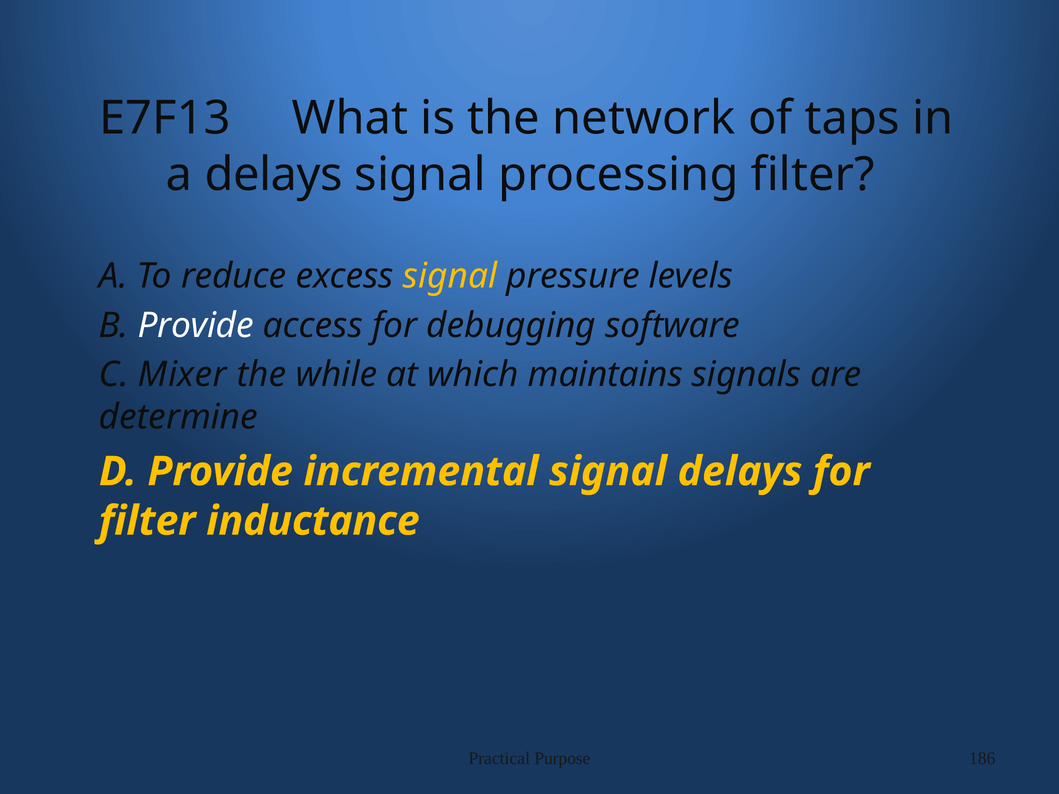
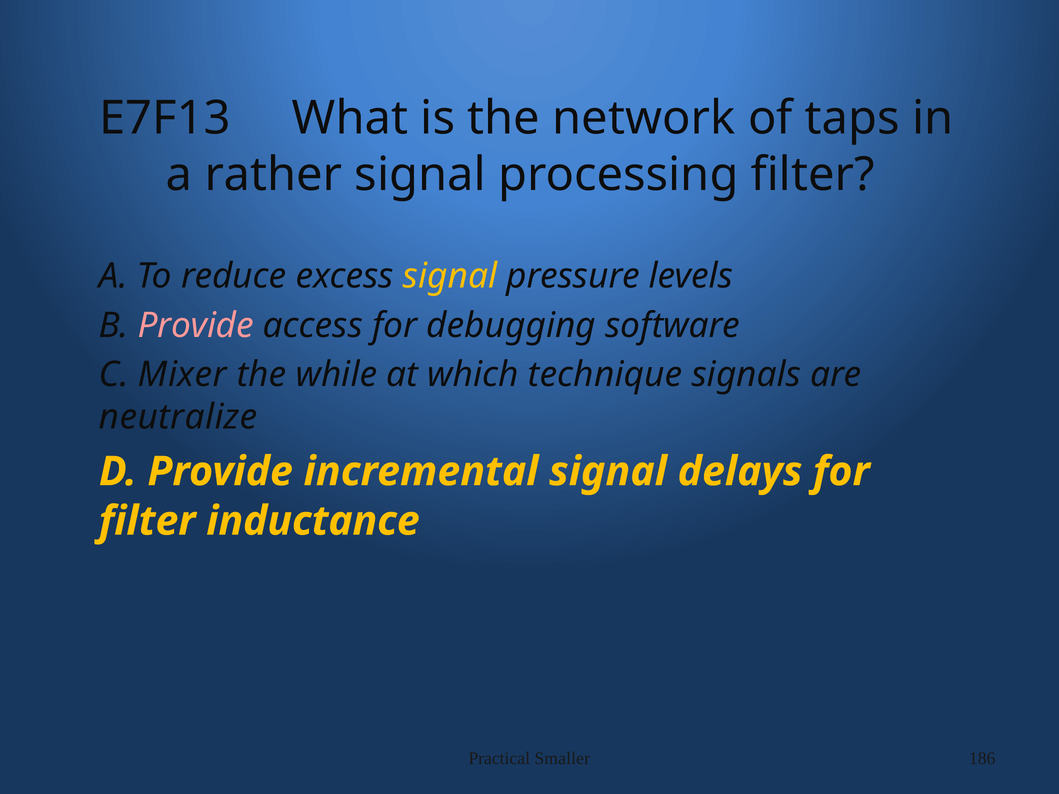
a delays: delays -> rather
Provide at (196, 325) colour: white -> pink
maintains: maintains -> technique
determine: determine -> neutralize
Purpose: Purpose -> Smaller
